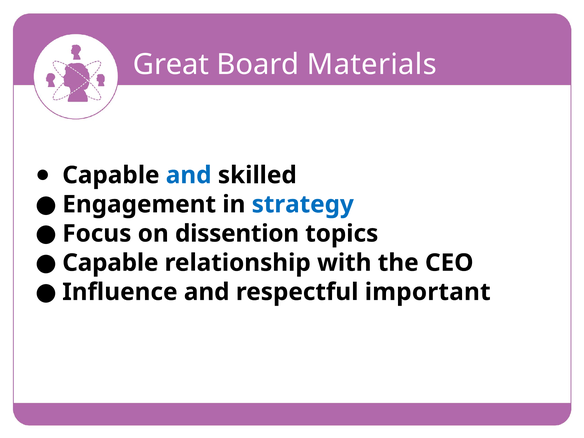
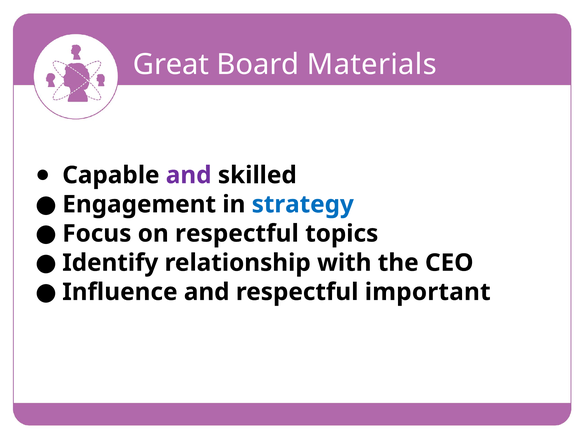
and at (189, 175) colour: blue -> purple
on dissention: dissention -> respectful
Capable at (110, 263): Capable -> Identify
